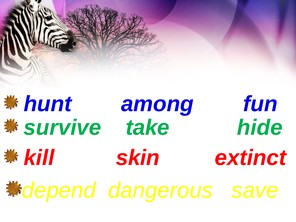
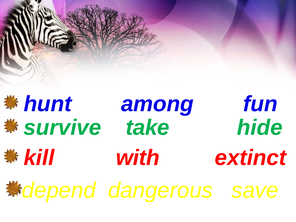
skin: skin -> with
